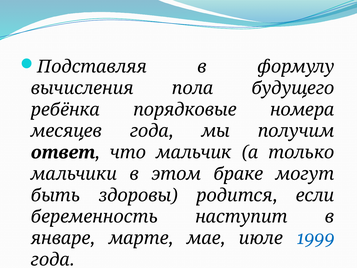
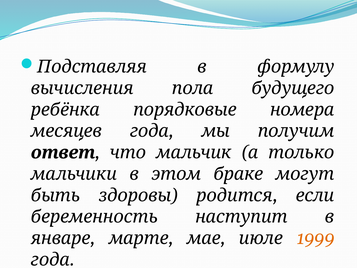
1999 colour: blue -> orange
